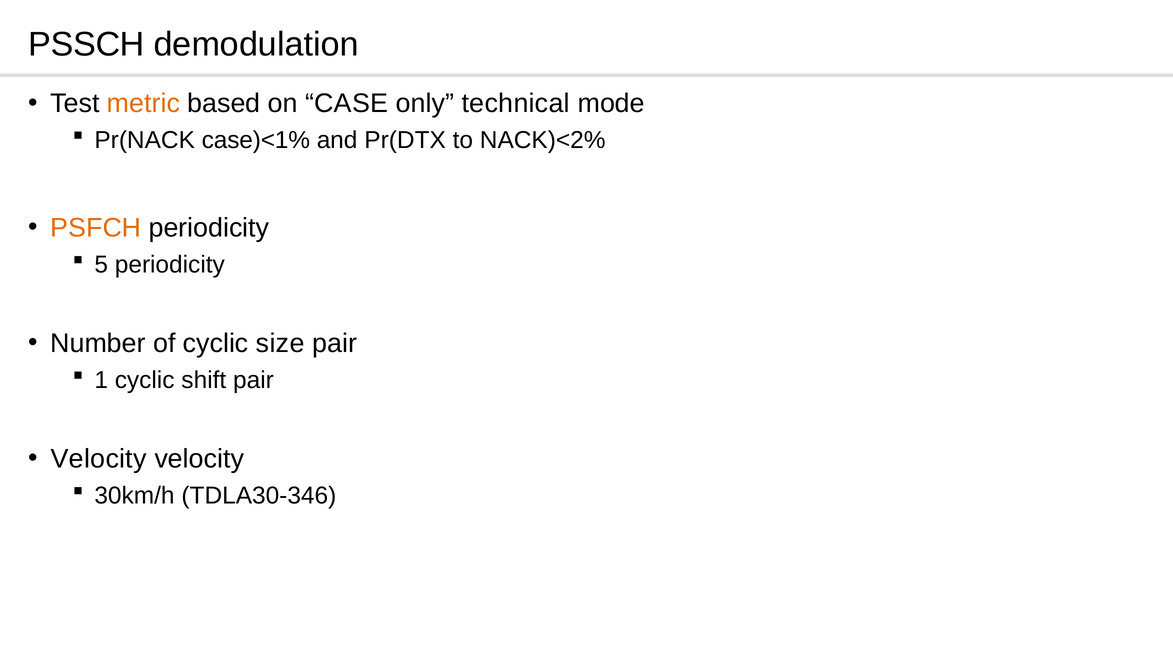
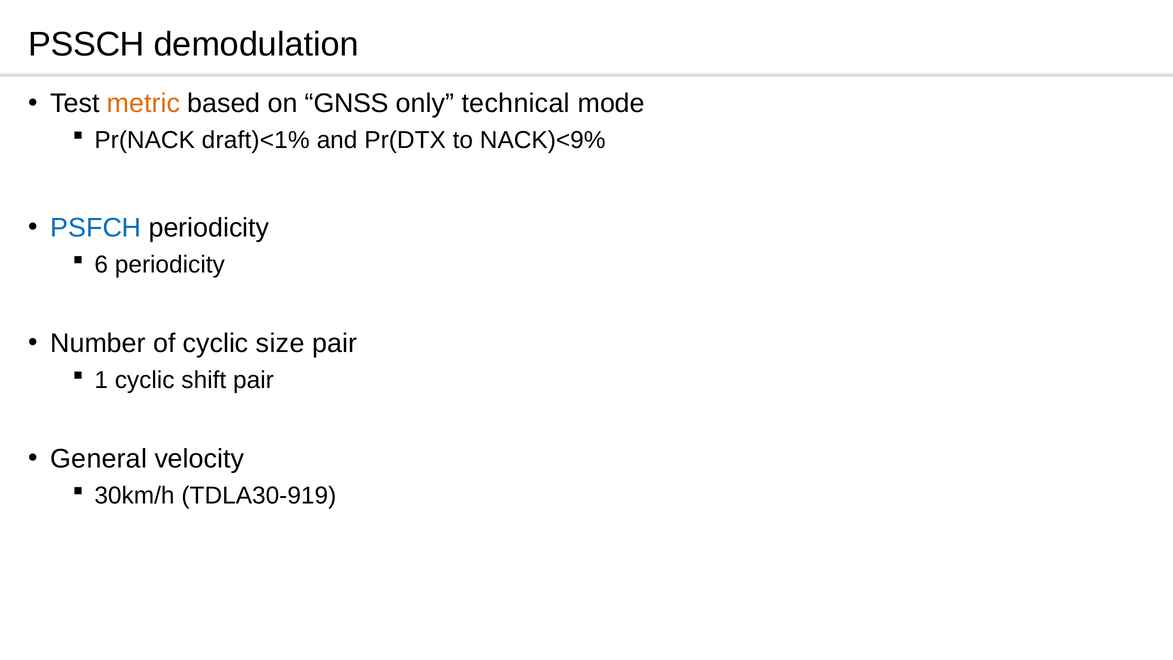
CASE: CASE -> GNSS
case)<1%: case)<1% -> draft)<1%
NACK)<2%: NACK)<2% -> NACK)<9%
PSFCH colour: orange -> blue
5: 5 -> 6
Velocity at (99, 459): Velocity -> General
TDLA30-346: TDLA30-346 -> TDLA30-919
